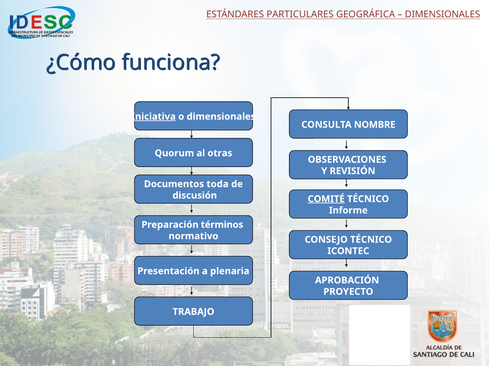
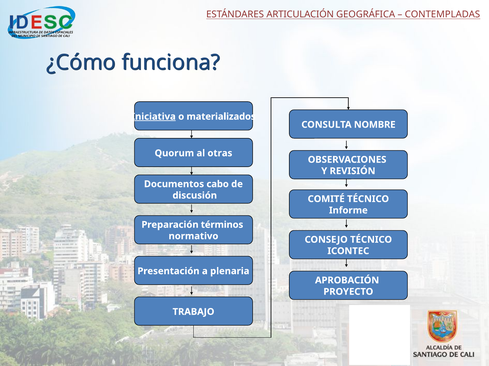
PARTICULARES: PARTICULARES -> ARTICULACIÓN
DIMENSIONALES at (443, 14): DIMENSIONALES -> CONTEMPLADAS
o dimensionales: dimensionales -> materializados
toda: toda -> cabo
COMITÉ underline: present -> none
